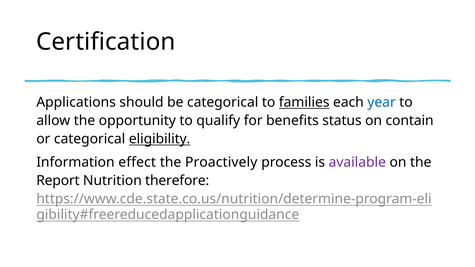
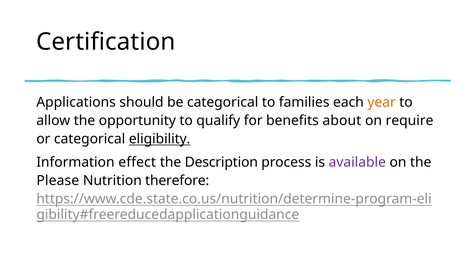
families underline: present -> none
year colour: blue -> orange
status: status -> about
contain: contain -> require
Proactively: Proactively -> Description
Report: Report -> Please
